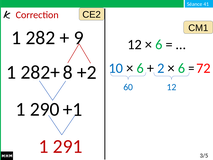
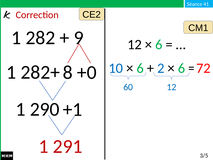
+2: +2 -> +0
